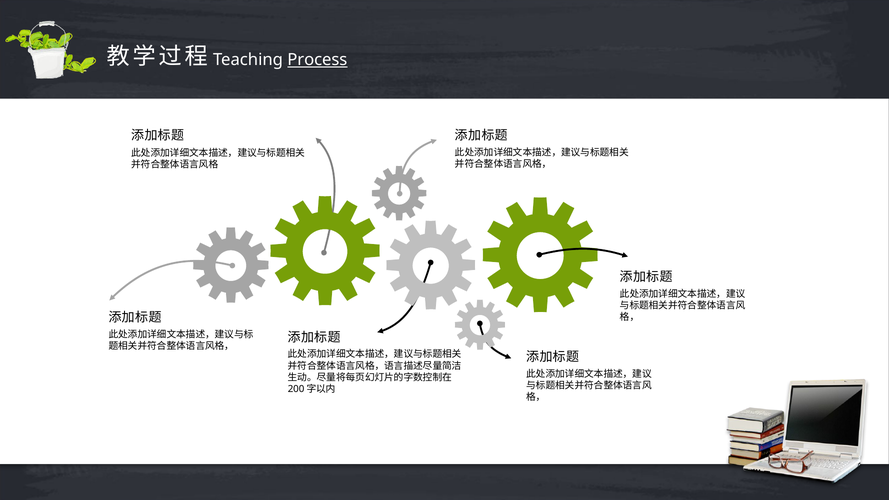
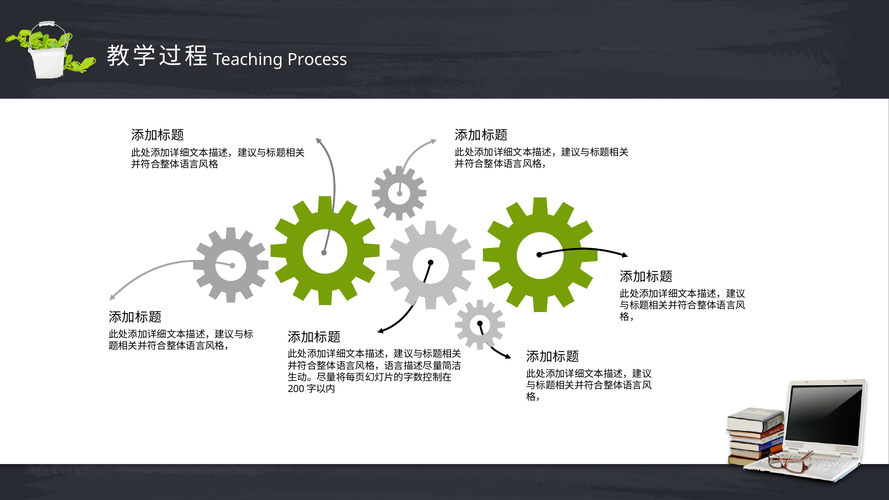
Process underline: present -> none
